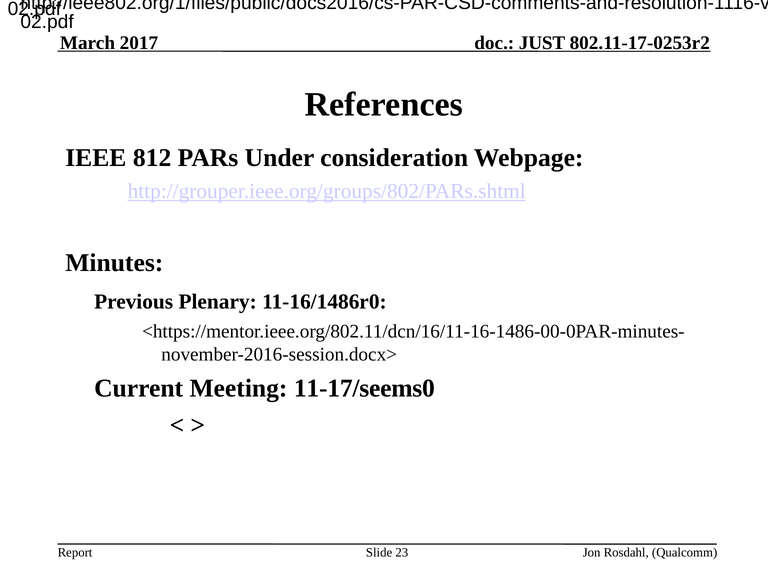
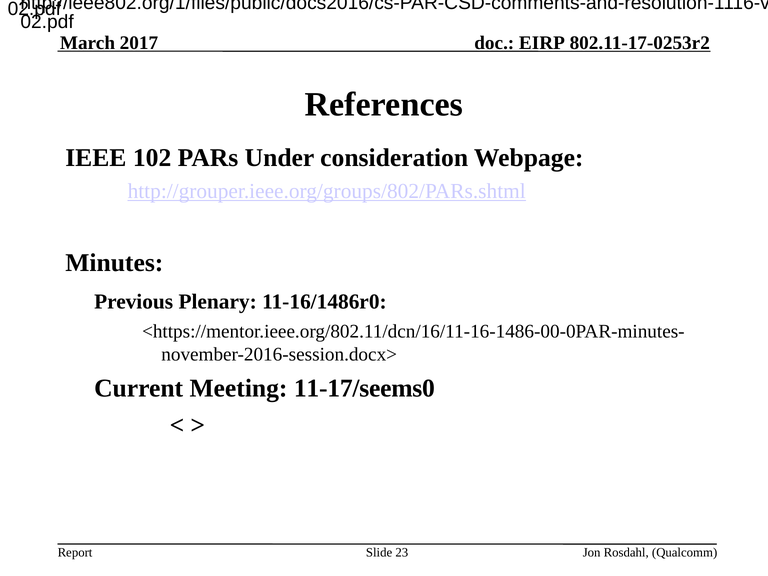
JUST: JUST -> EIRP
812: 812 -> 102
